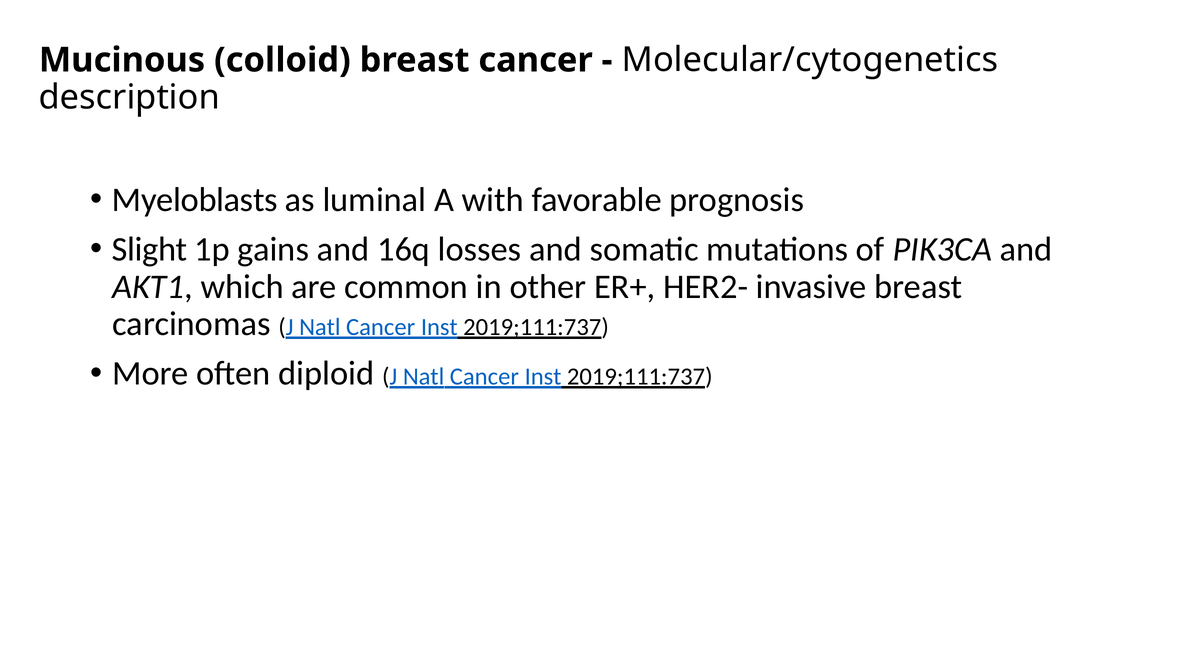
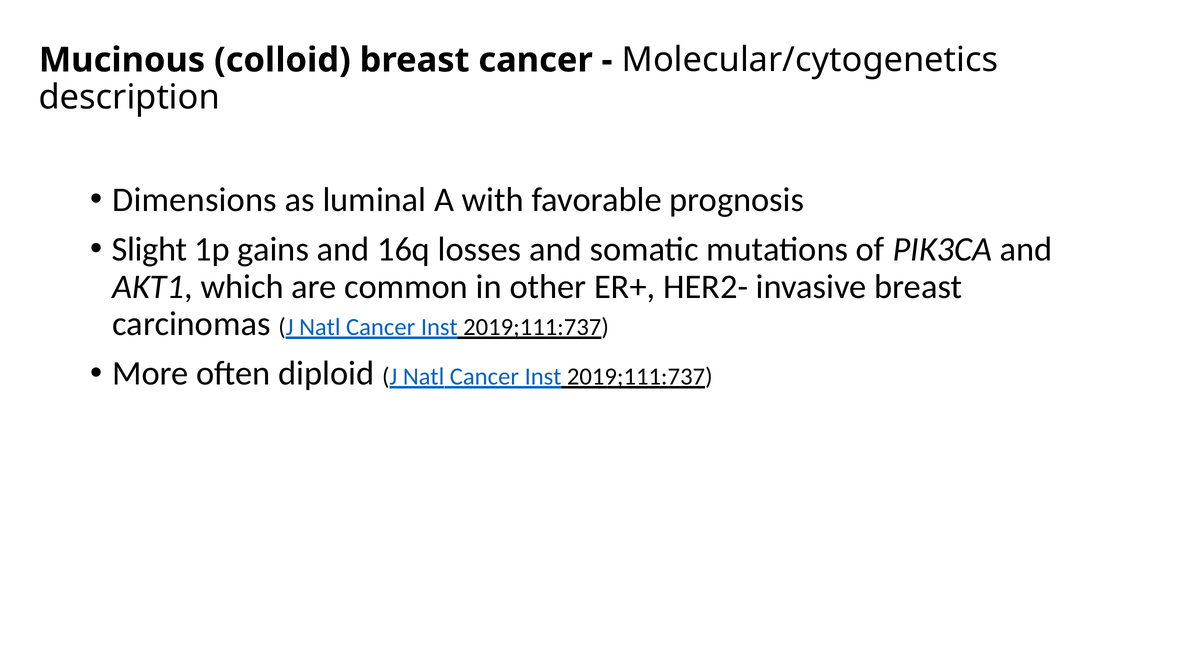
Myeloblasts: Myeloblasts -> Dimensions
